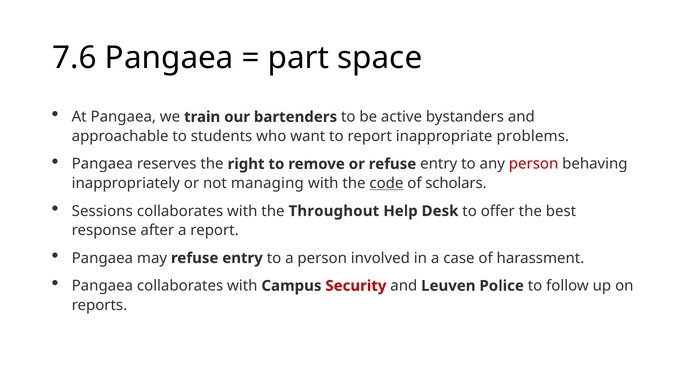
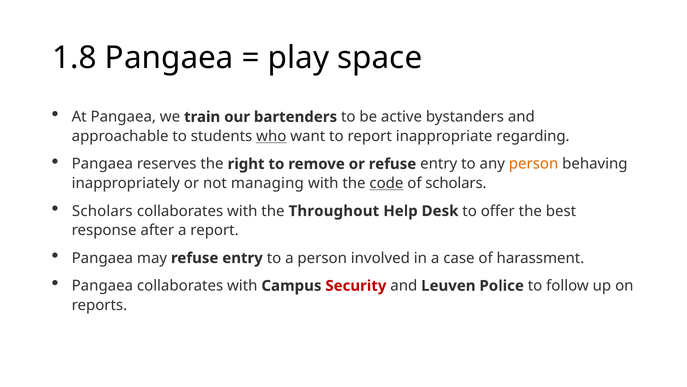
7.6: 7.6 -> 1.8
part: part -> play
who underline: none -> present
problems: problems -> regarding
person at (534, 164) colour: red -> orange
Sessions at (102, 211): Sessions -> Scholars
